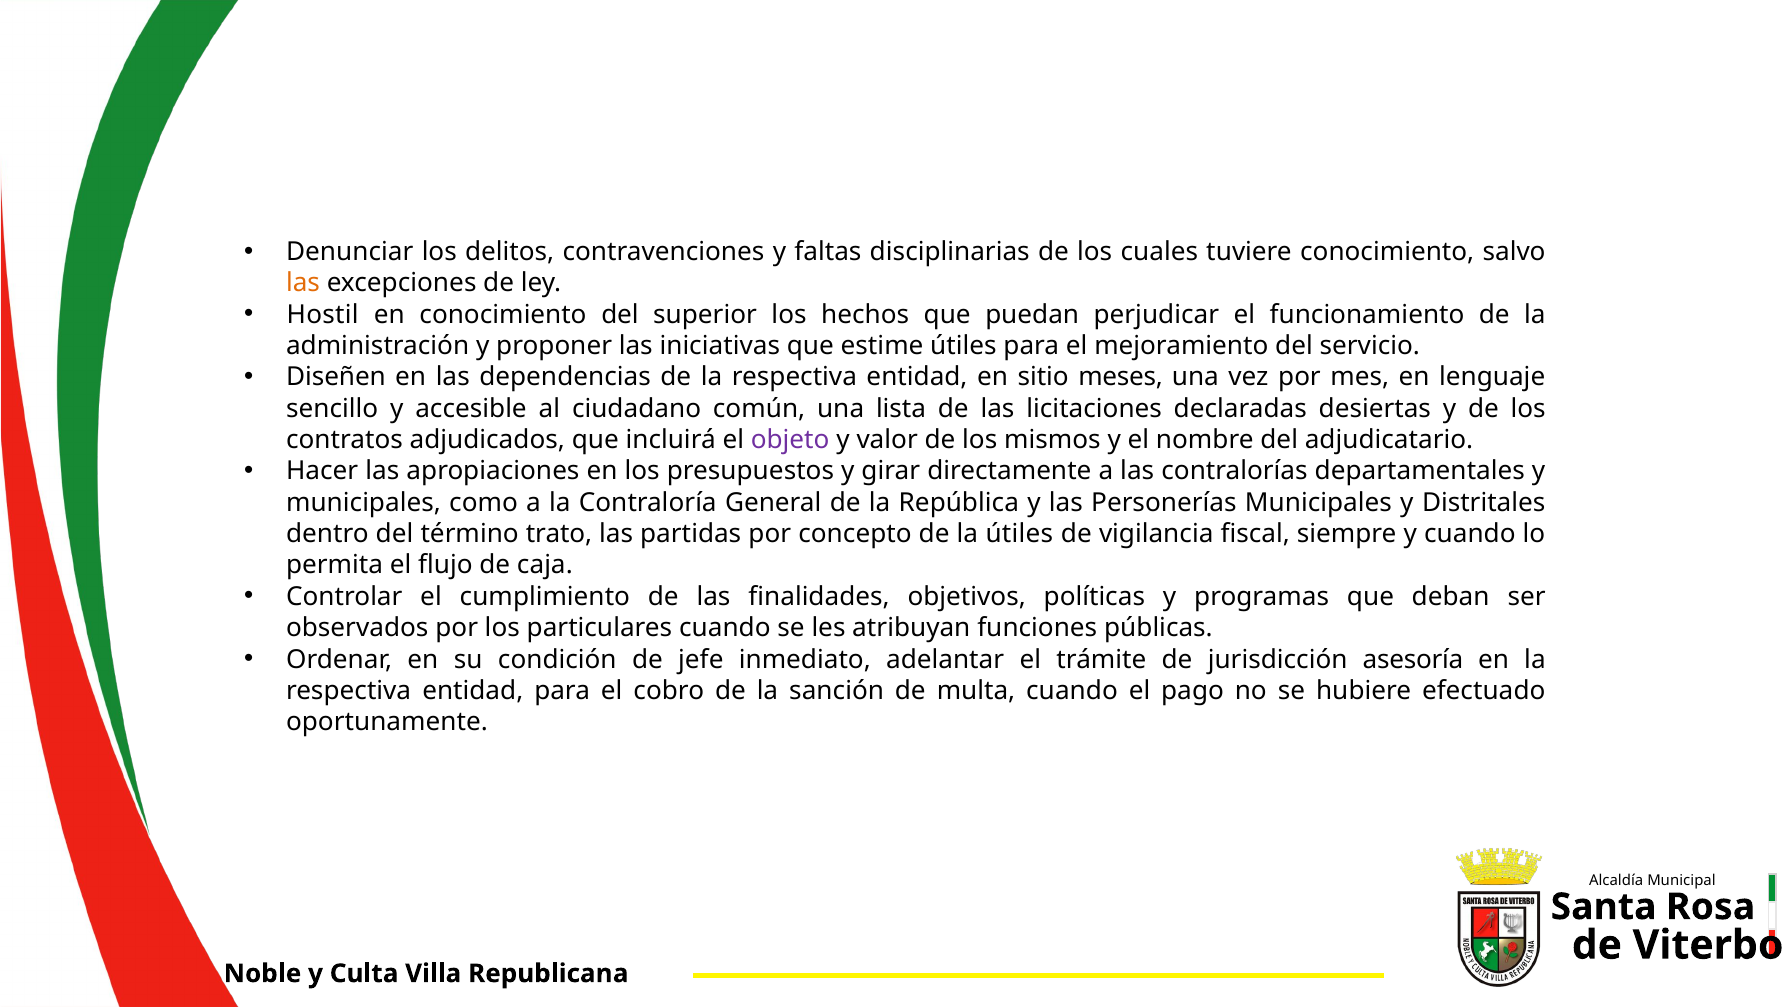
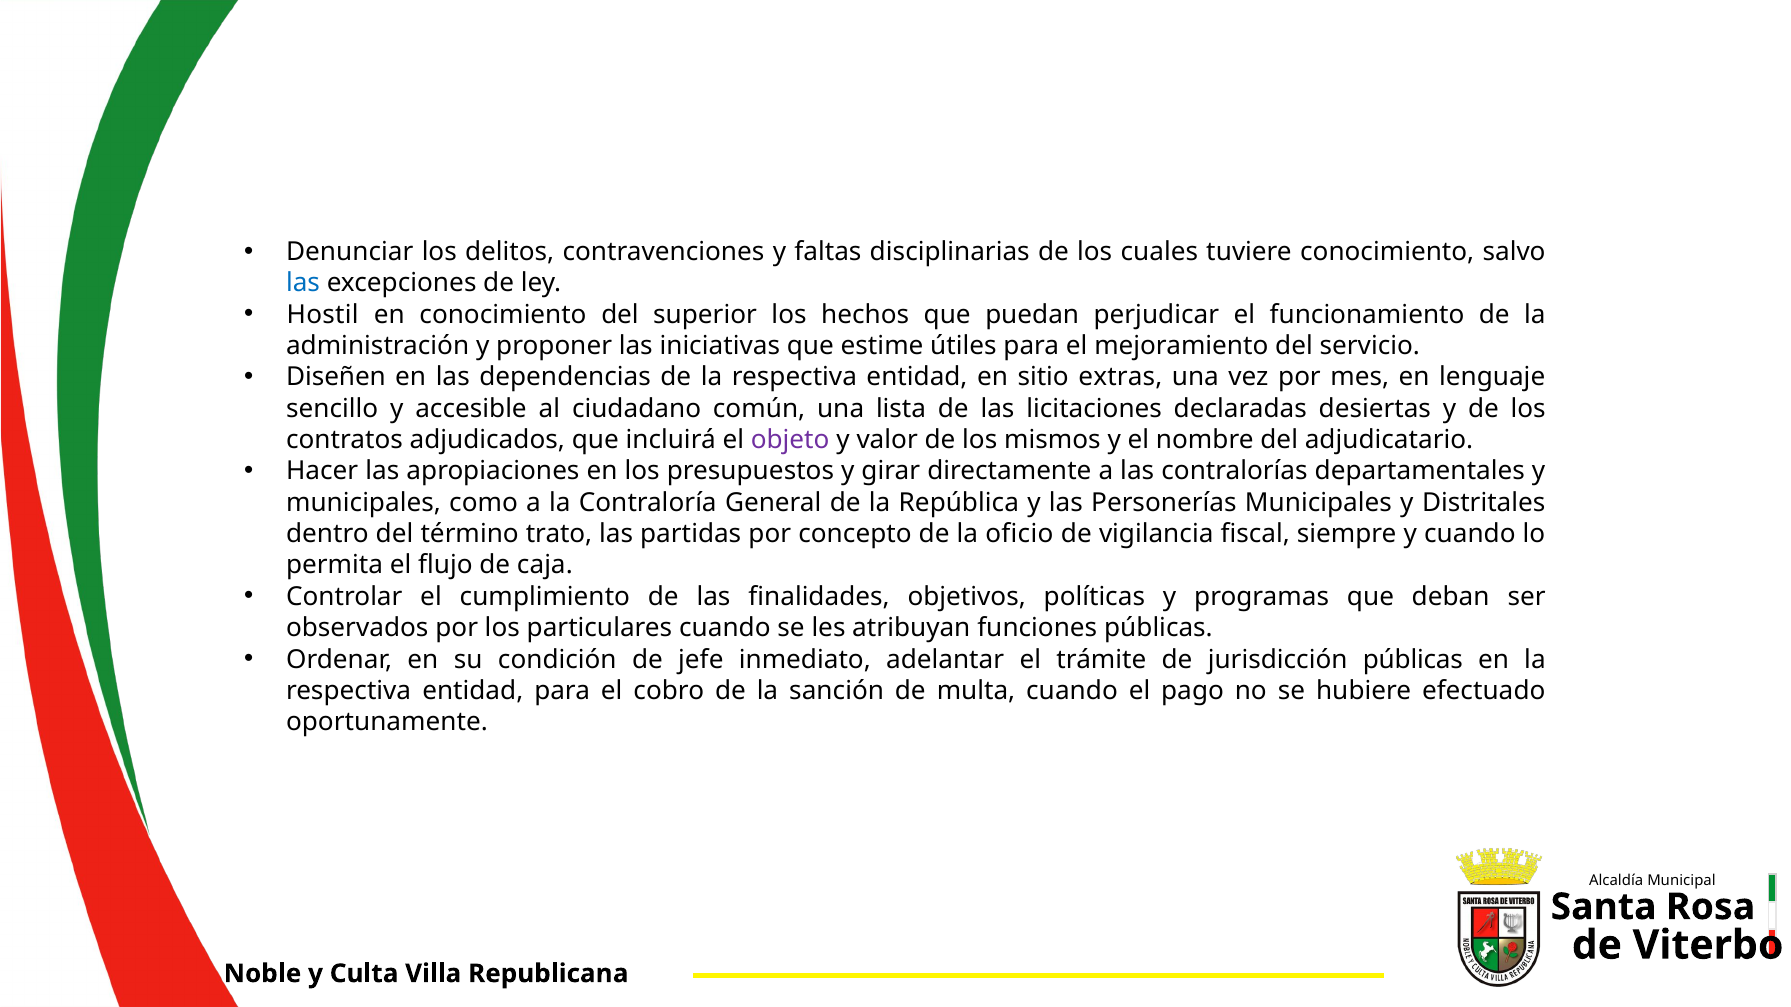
las at (303, 283) colour: orange -> blue
meses: meses -> extras
la útiles: útiles -> oficio
jurisdicción asesoría: asesoría -> públicas
